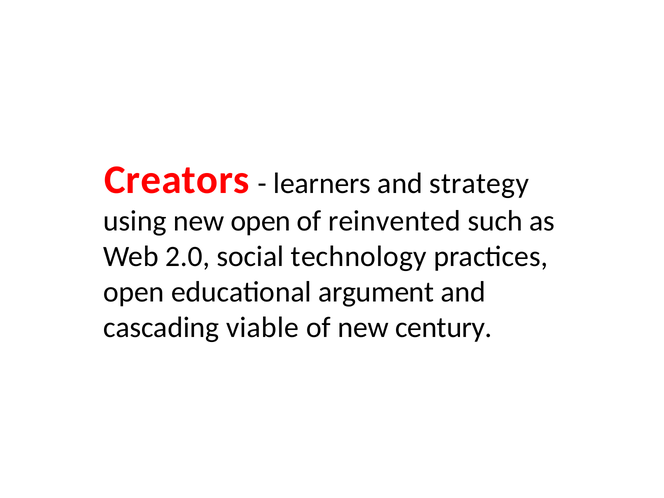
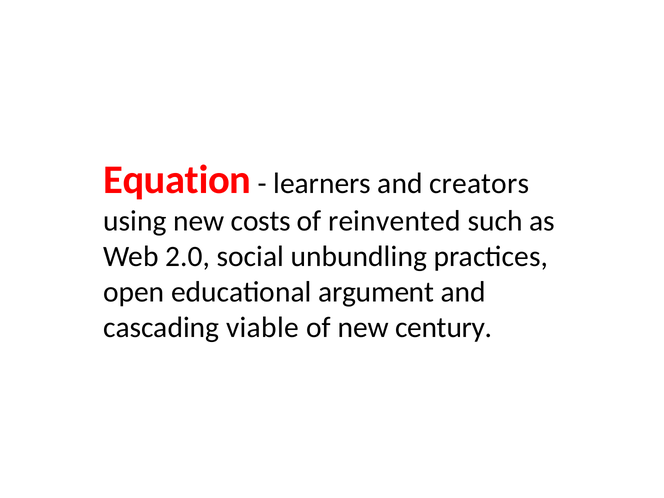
Creators: Creators -> Equation
strategy: strategy -> creators
new open: open -> costs
technology: technology -> unbundling
